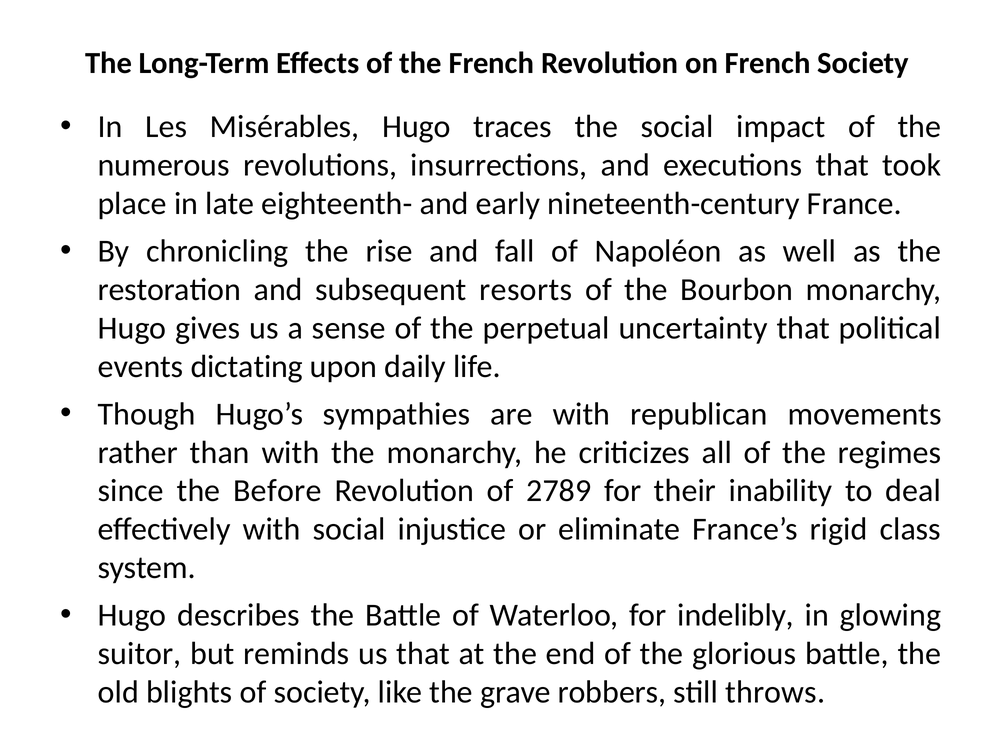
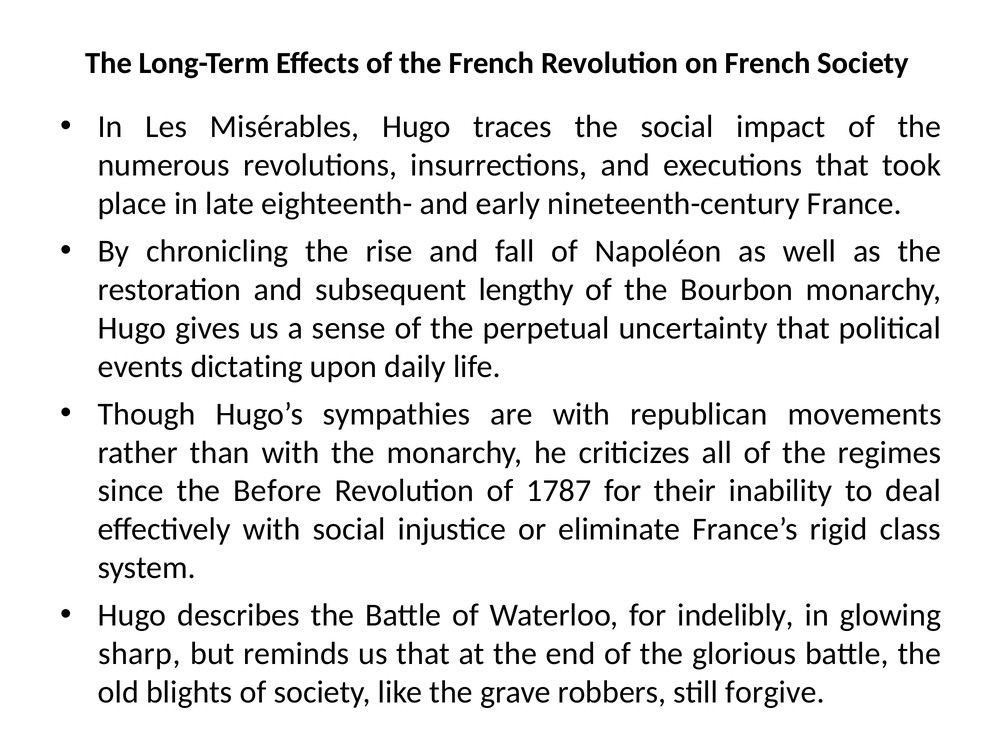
resorts: resorts -> lengthy
2789: 2789 -> 1787
suitor: suitor -> sharp
throws: throws -> forgive
